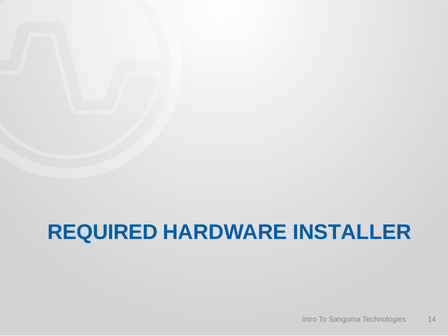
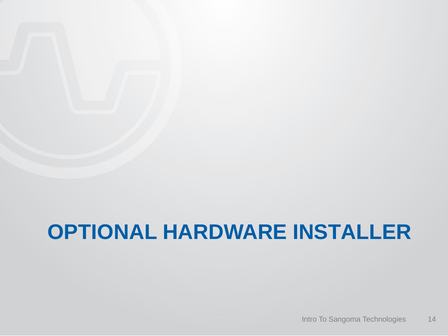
REQUIRED: REQUIRED -> OPTIONAL
